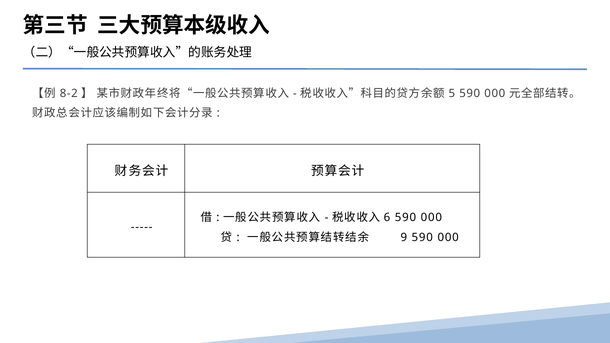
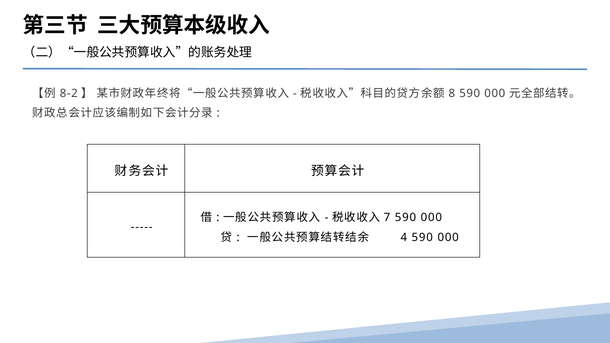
5: 5 -> 8
6: 6 -> 7
9: 9 -> 4
